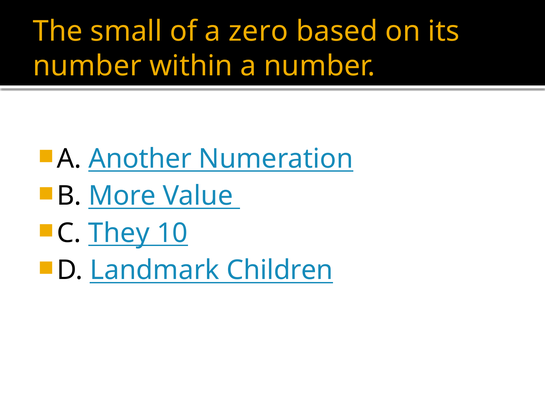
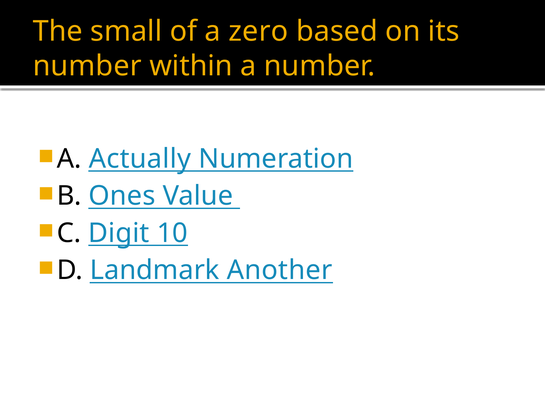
Another: Another -> Actually
More: More -> Ones
They: They -> Digit
Children: Children -> Another
